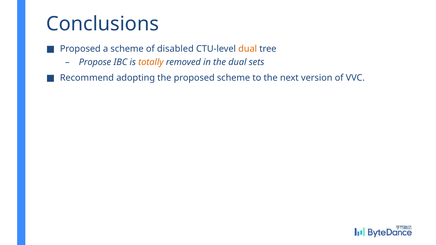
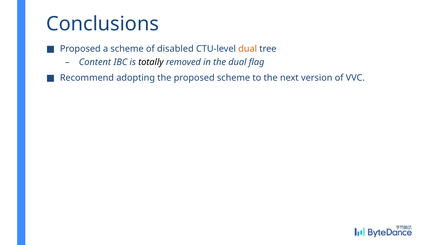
Propose: Propose -> Content
totally colour: orange -> black
sets: sets -> flag
